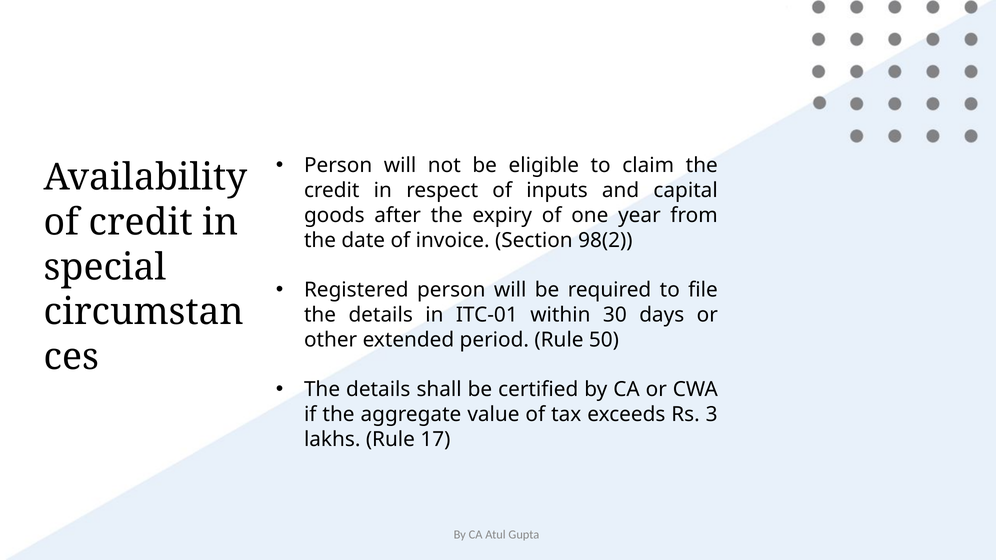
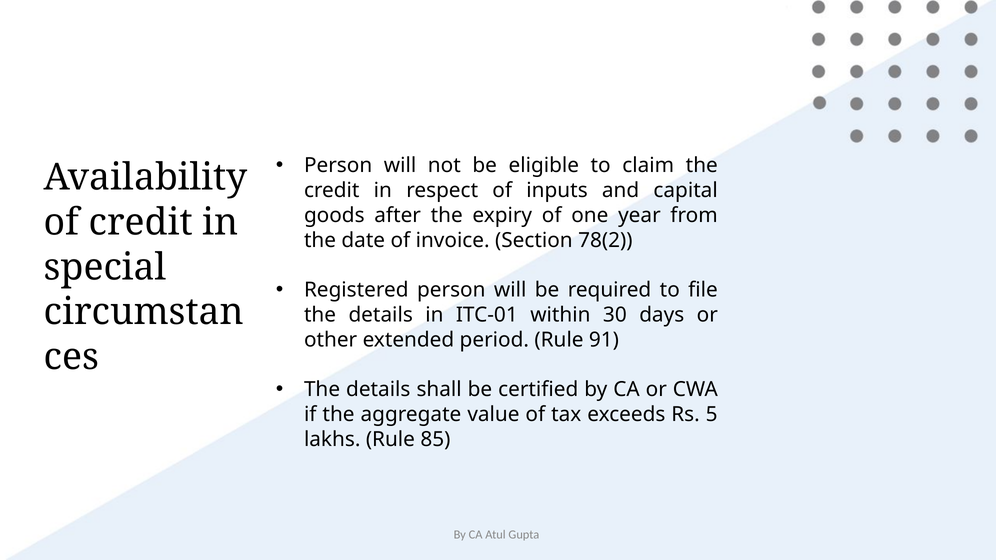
98(2: 98(2 -> 78(2
50: 50 -> 91
3: 3 -> 5
17: 17 -> 85
